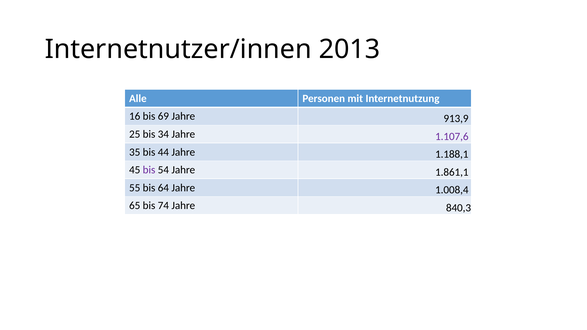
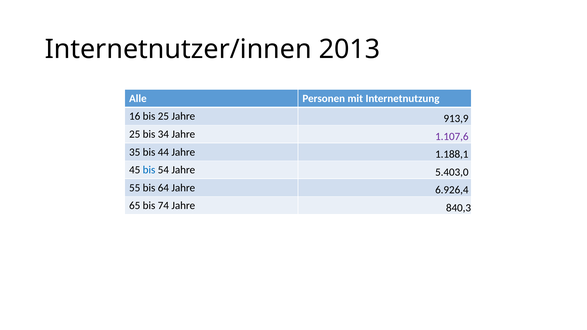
bis 69: 69 -> 25
bis at (149, 170) colour: purple -> blue
1.861,1: 1.861,1 -> 5.403,0
1.008,4: 1.008,4 -> 6.926,4
